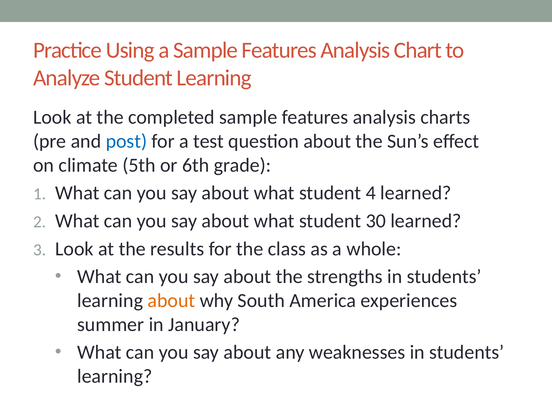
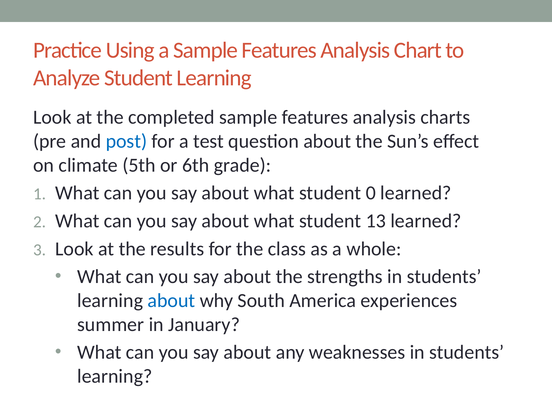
4: 4 -> 0
30: 30 -> 13
about at (171, 301) colour: orange -> blue
